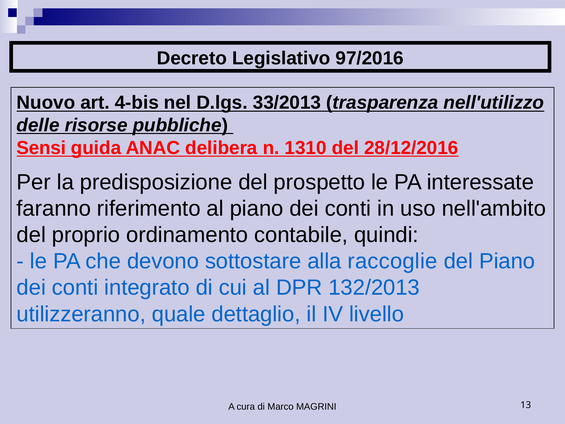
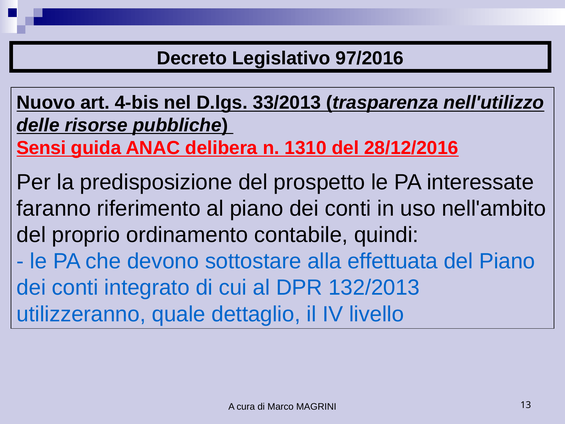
raccoglie: raccoglie -> effettuata
